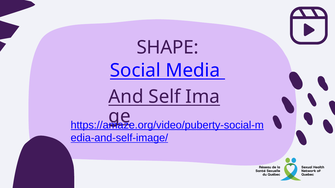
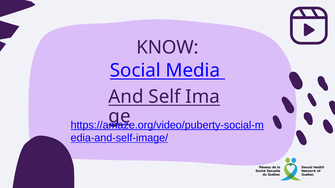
SHAPE: SHAPE -> KNOW
